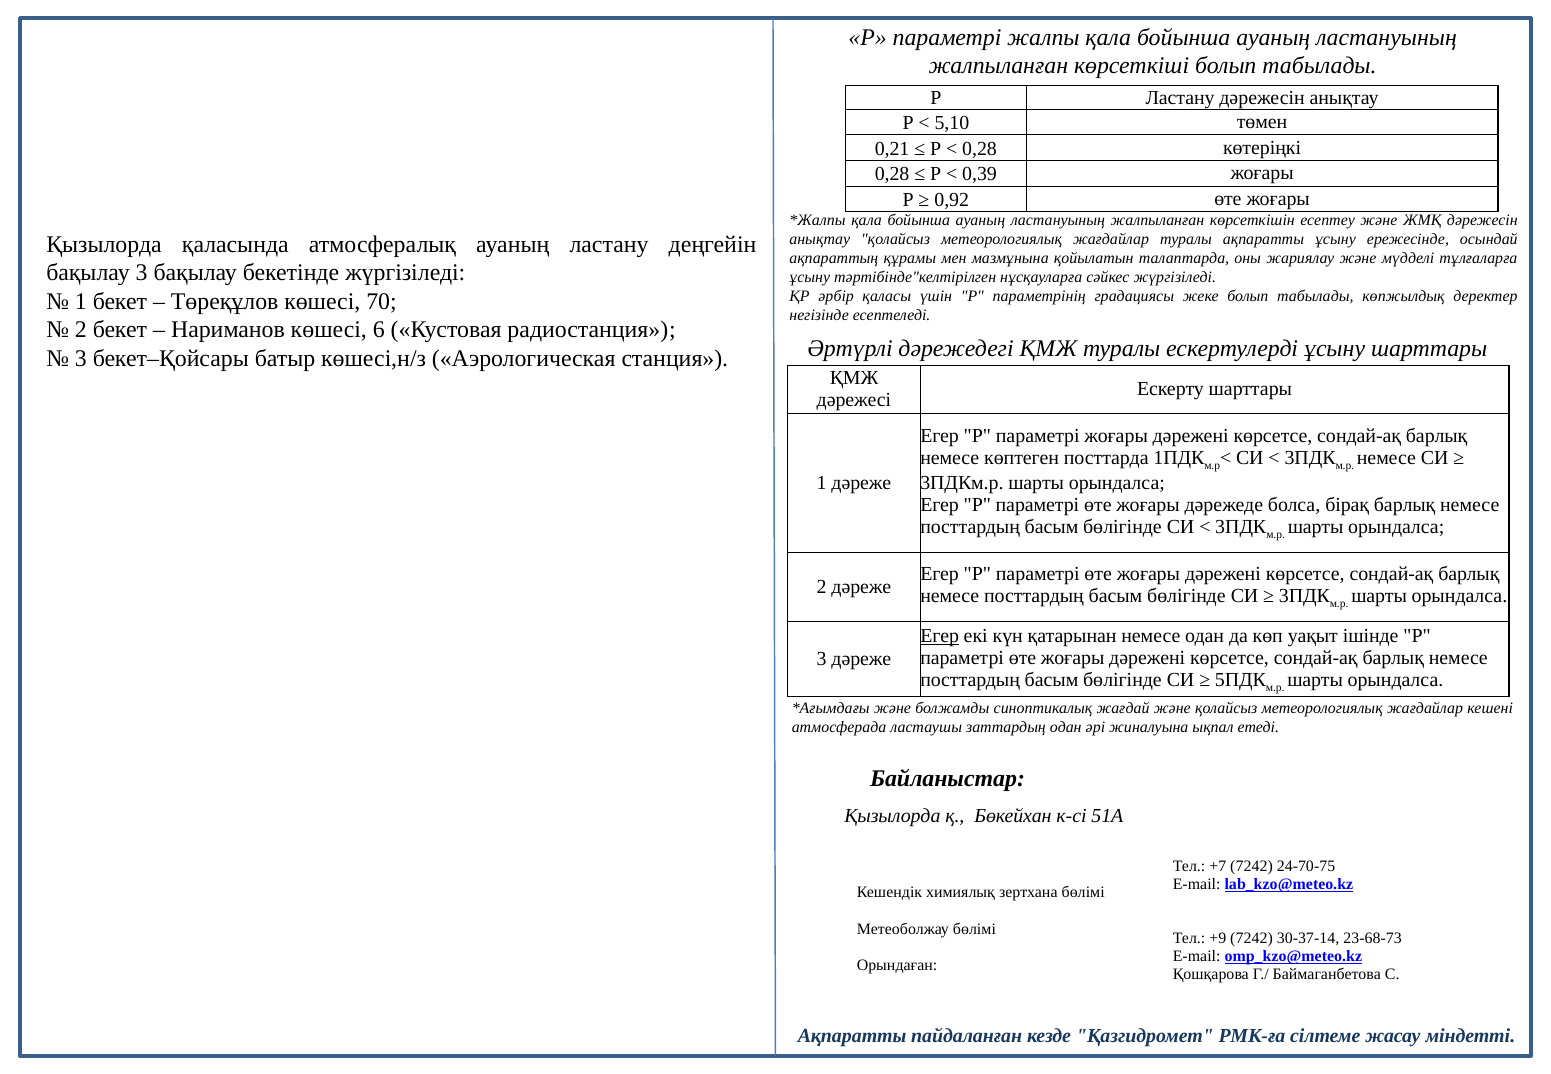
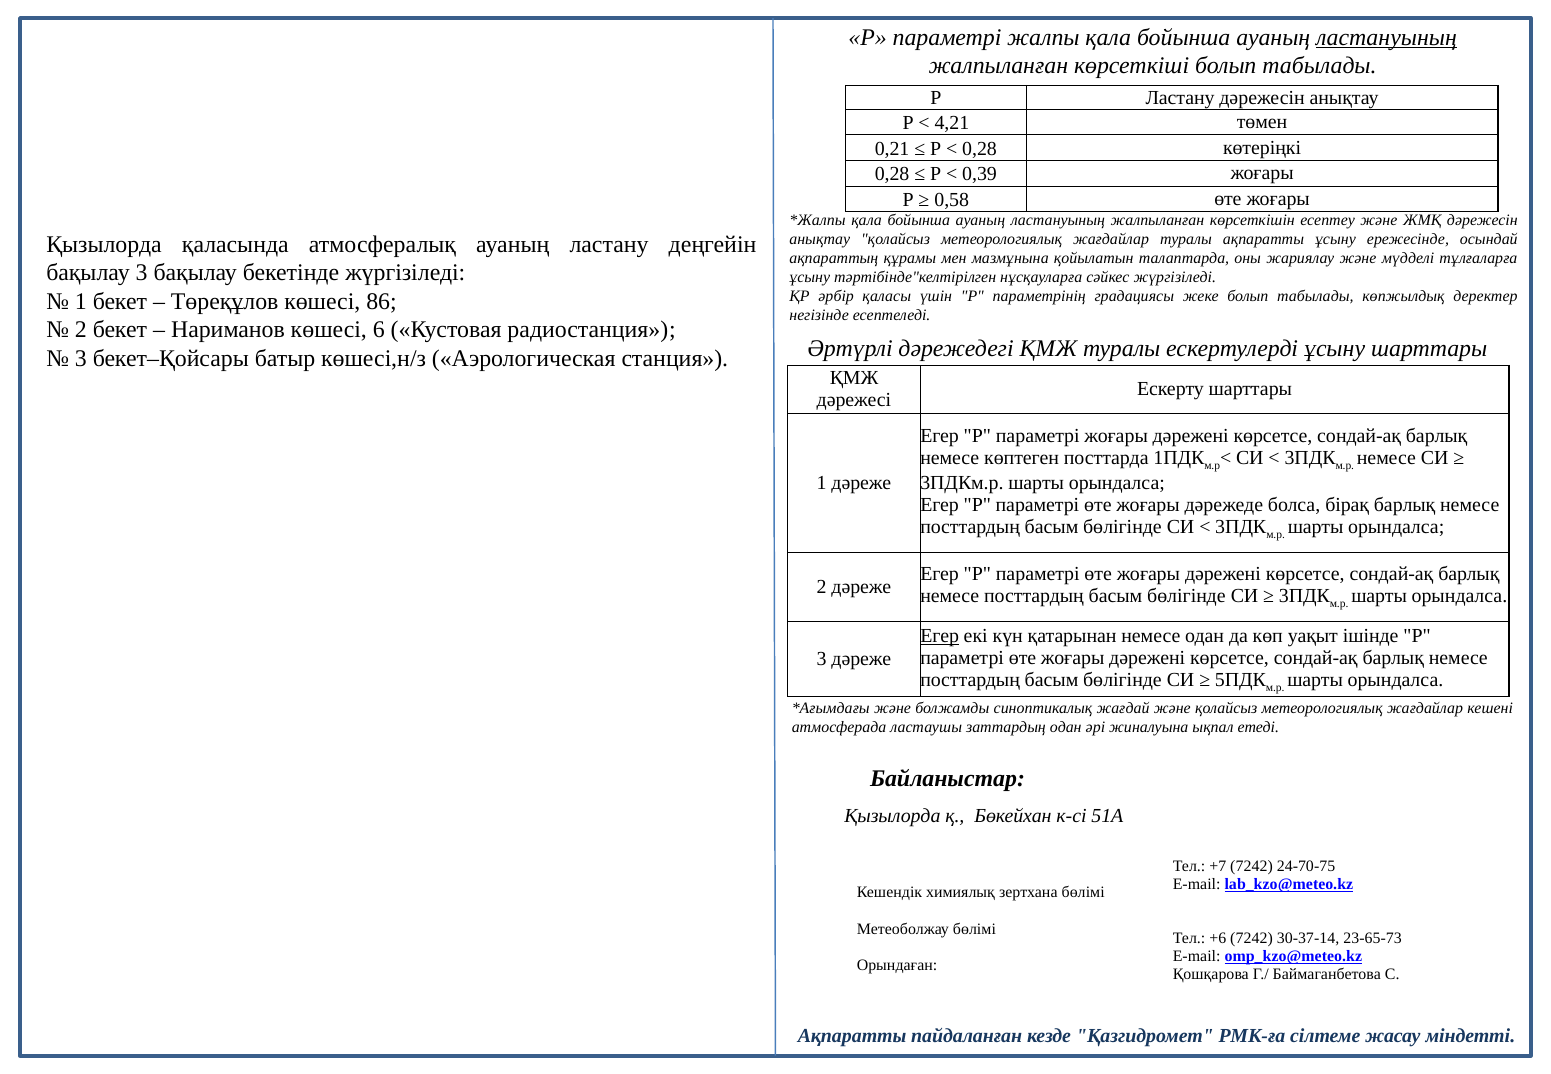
ластануының at (1387, 37) underline: none -> present
5,10: 5,10 -> 4,21
0,92: 0,92 -> 0,58
70: 70 -> 86
+9: +9 -> +6
23-68-73: 23-68-73 -> 23-65-73
